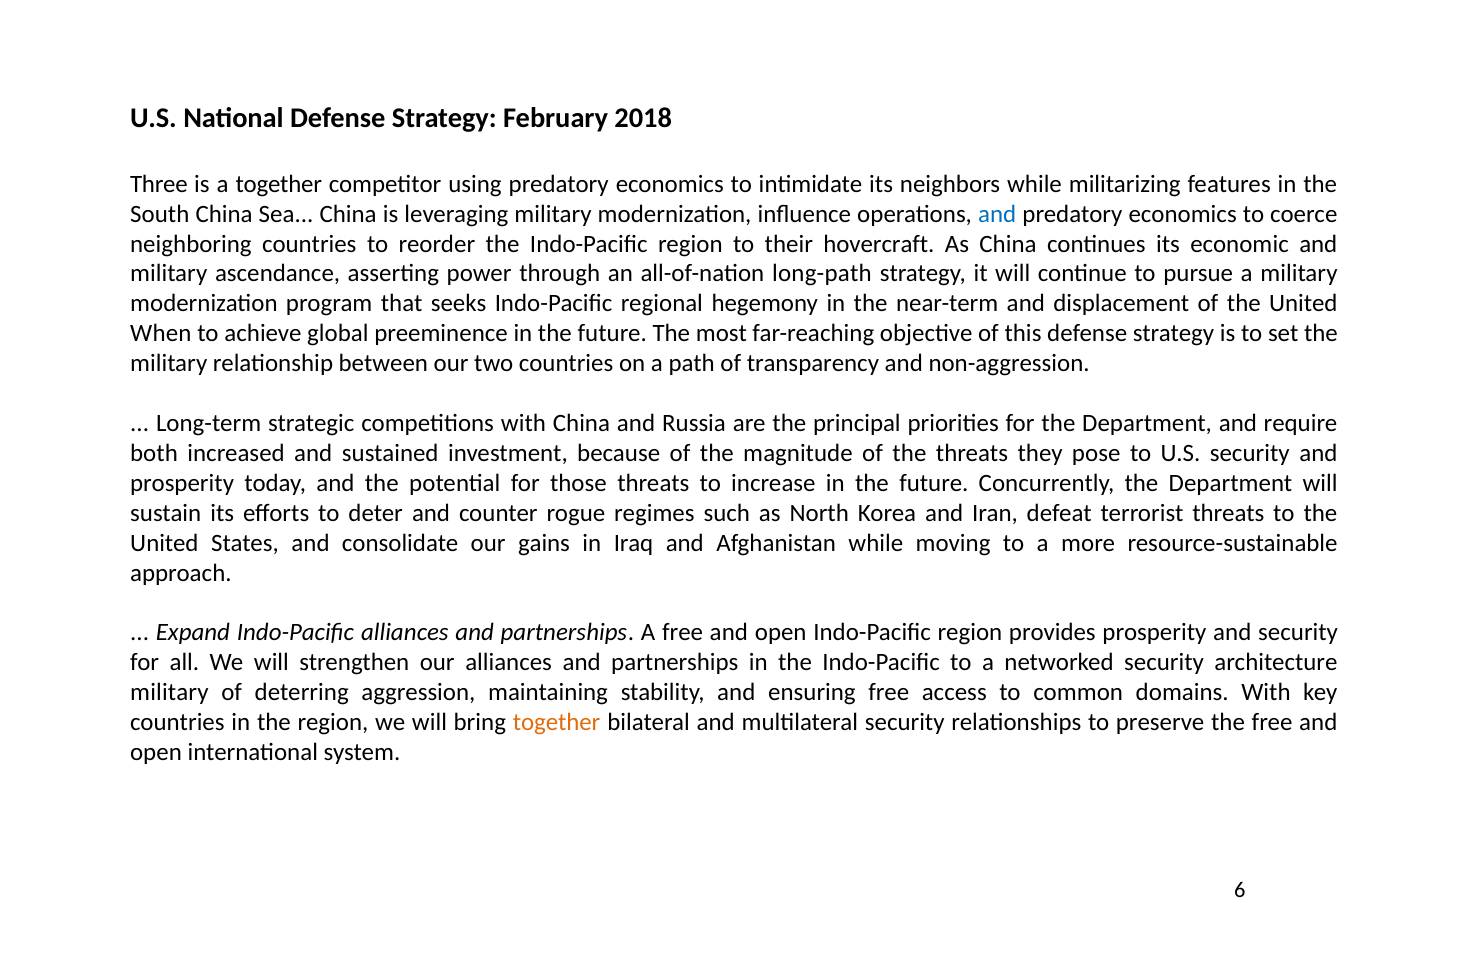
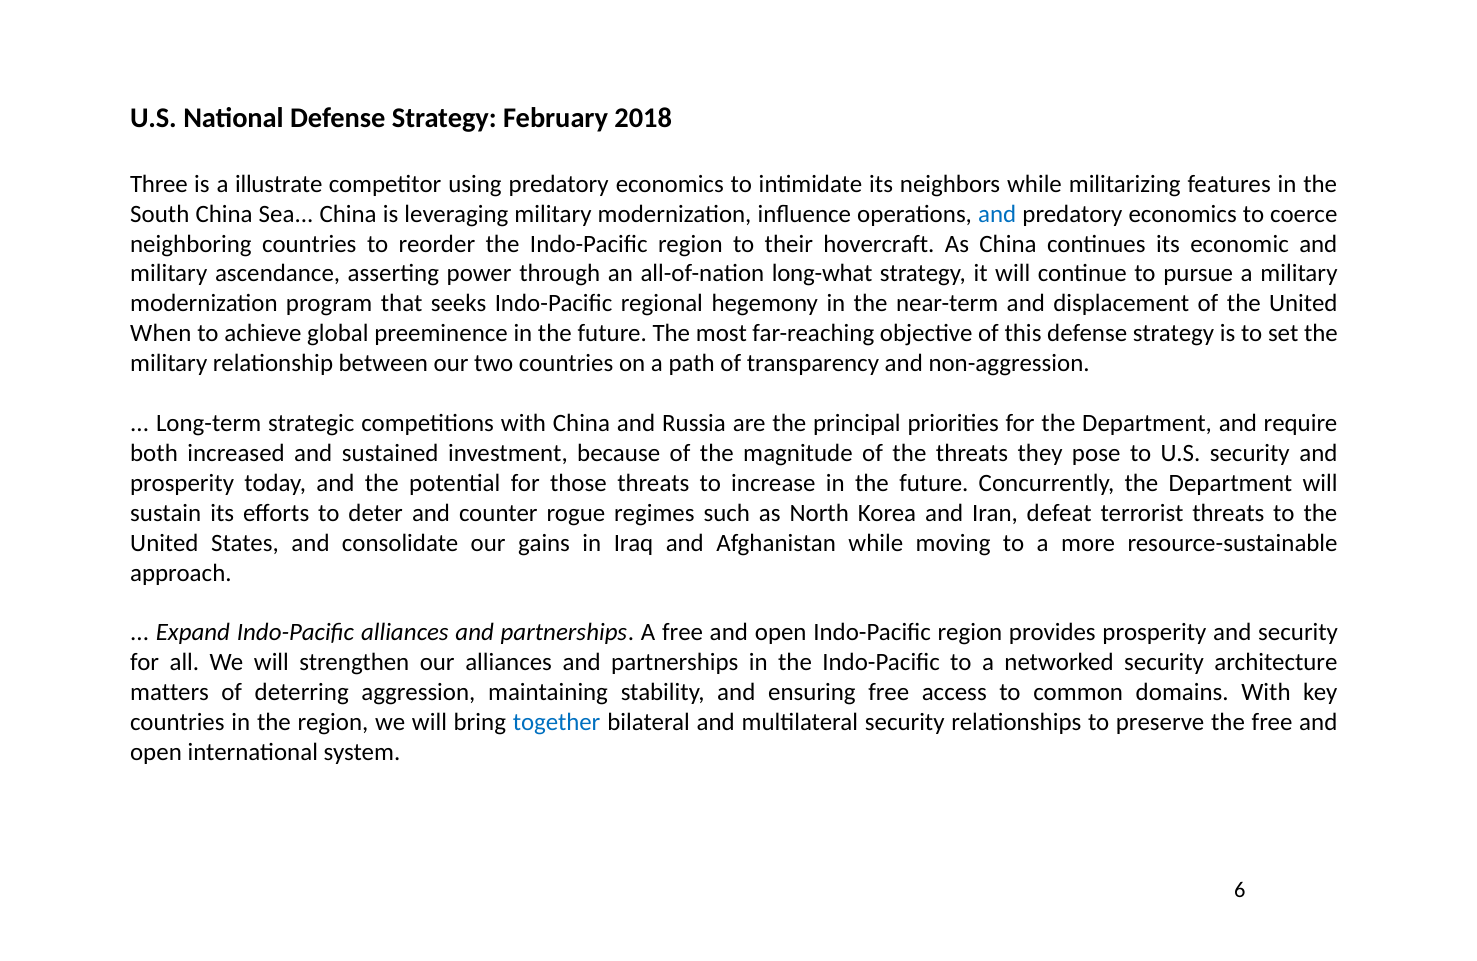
a together: together -> illustrate
long-path: long-path -> long-what
military at (169, 692): military -> matters
together at (557, 722) colour: orange -> blue
